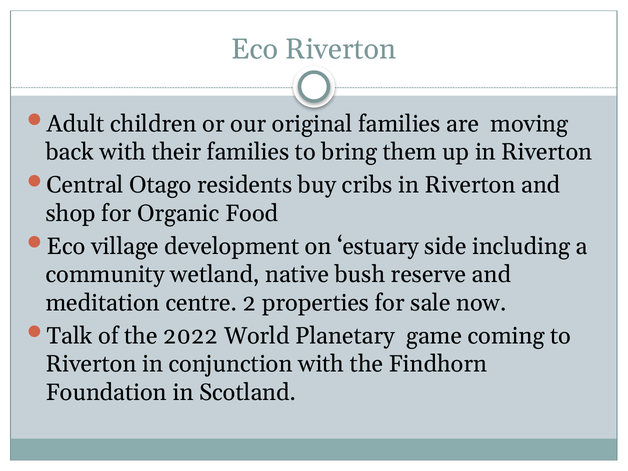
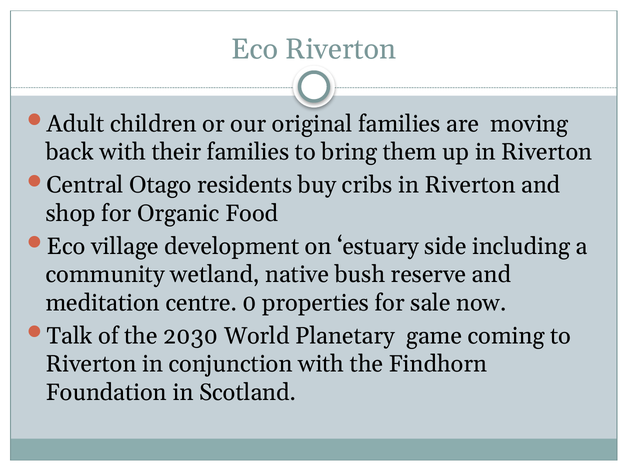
2: 2 -> 0
2022: 2022 -> 2030
